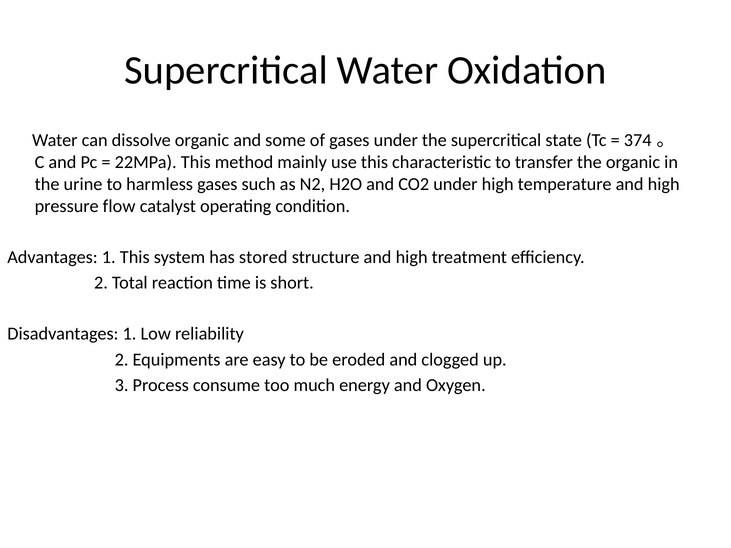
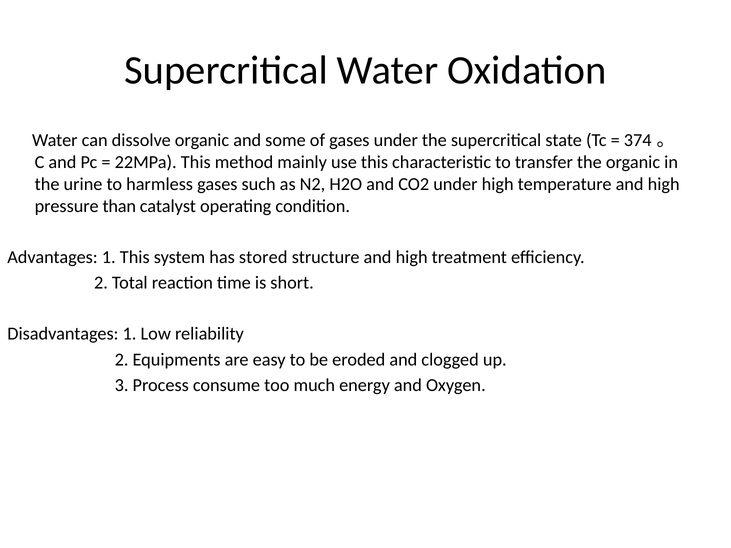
flow: flow -> than
